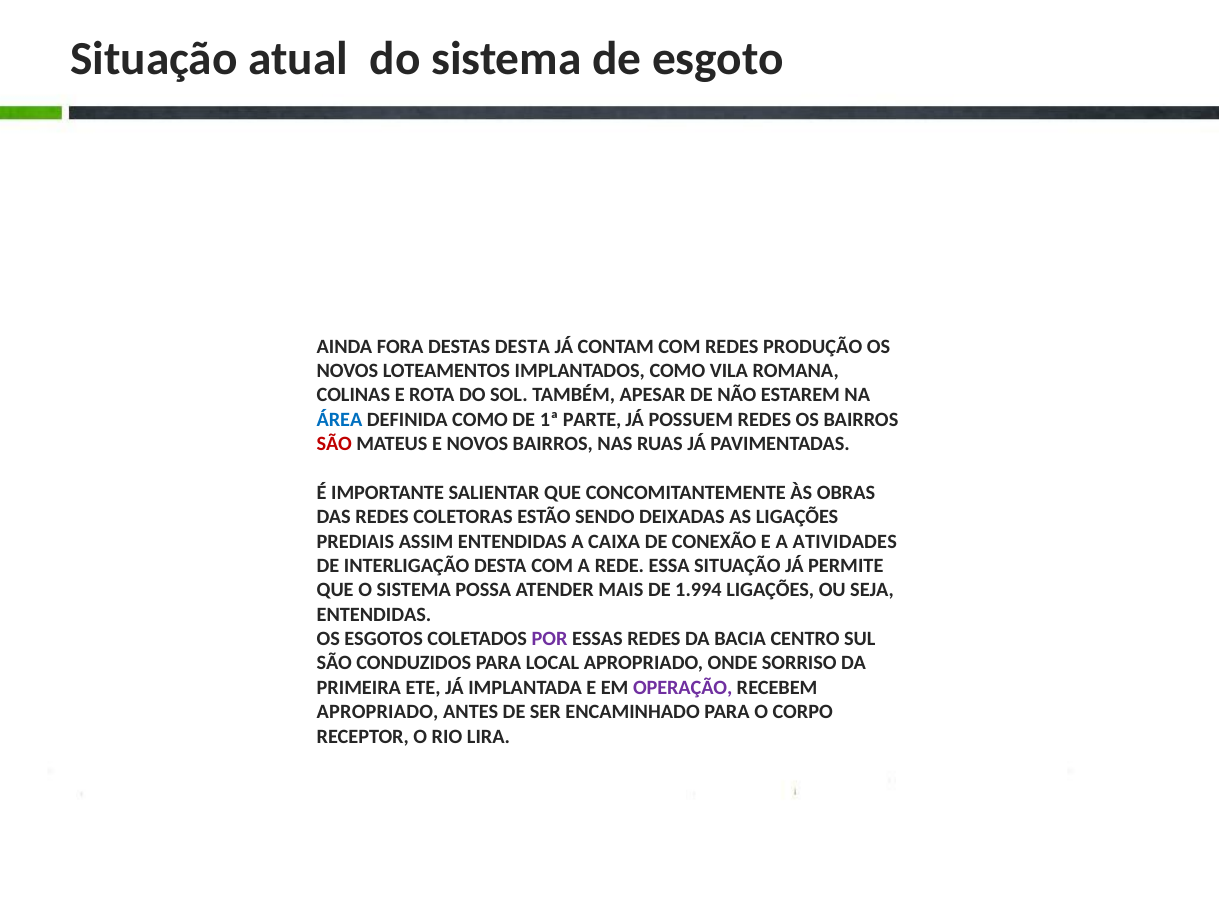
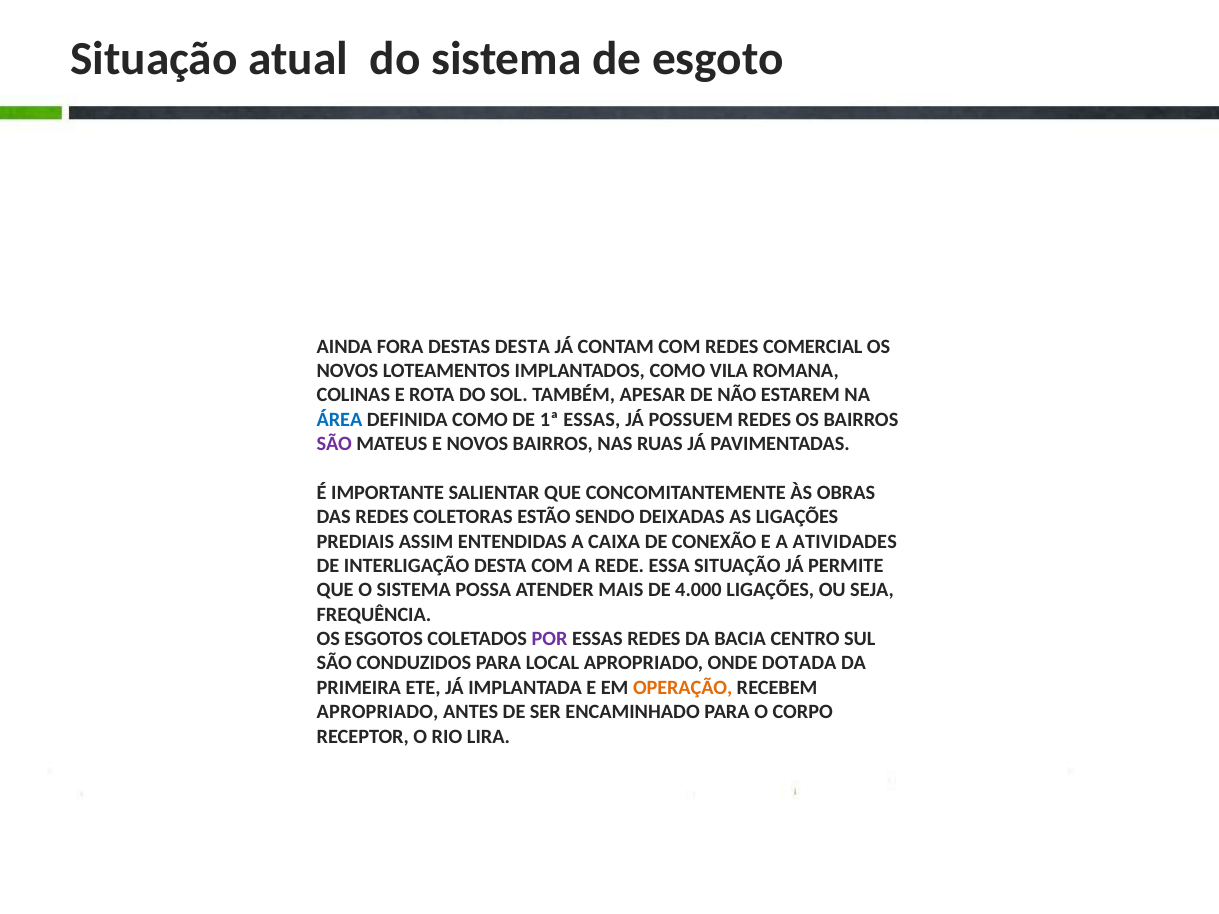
PRODUÇÃO: PRODUÇÃO -> COMERCIAL
1ª PARTE: PARTE -> ESSAS
SÃO at (334, 444) colour: red -> purple
1.994: 1.994 -> 4.000
ENTENDIDAS at (374, 615): ENTENDIDAS -> FREQUÊNCIA
SORRISO: SORRISO -> DOTADA
OPERAÇÃO colour: purple -> orange
